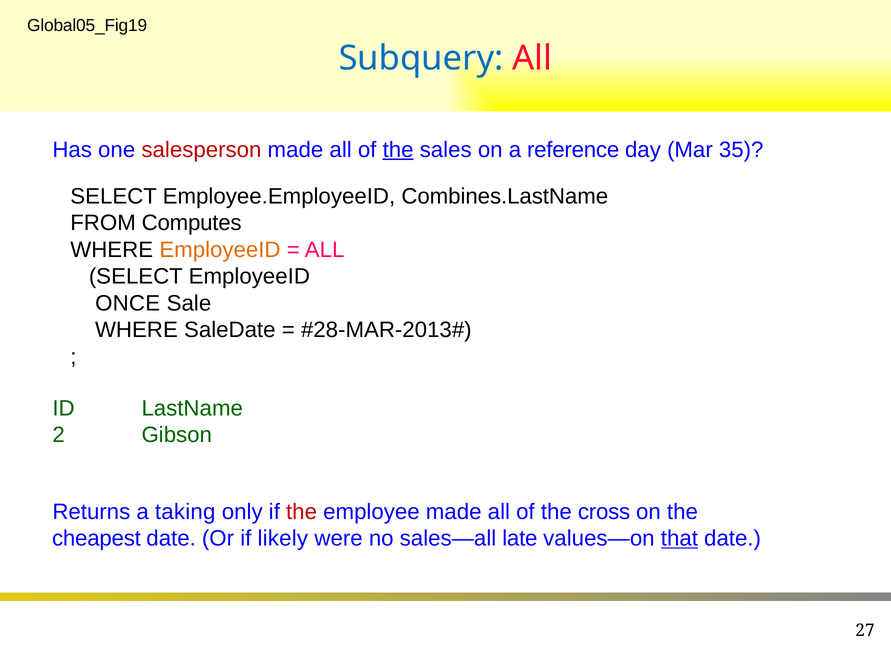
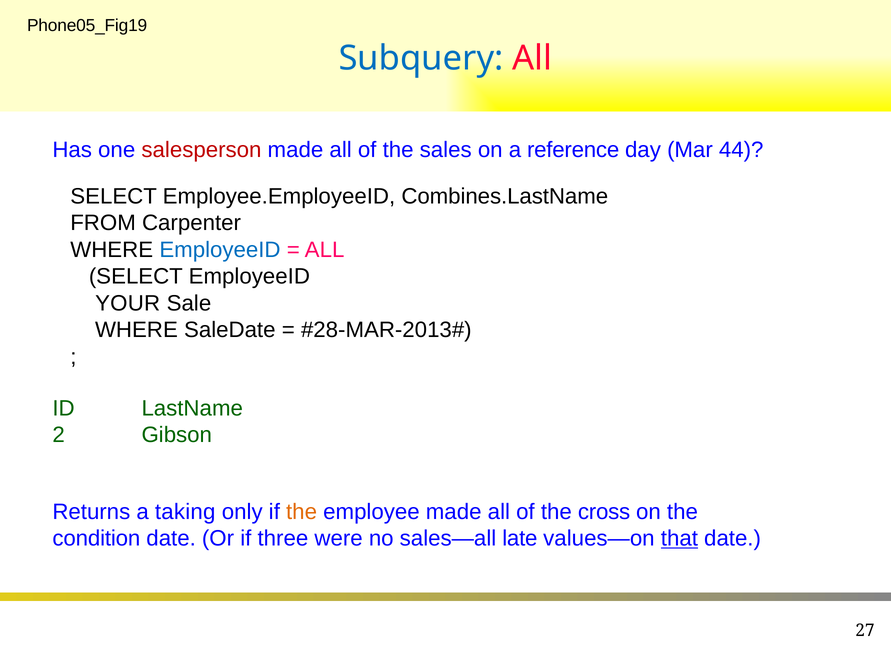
Global05_Fig19: Global05_Fig19 -> Phone05_Fig19
the at (398, 150) underline: present -> none
35: 35 -> 44
Computes: Computes -> Carpenter
EmployeeID at (220, 250) colour: orange -> blue
ONCE: ONCE -> YOUR
the at (302, 512) colour: red -> orange
cheapest: cheapest -> condition
likely: likely -> three
